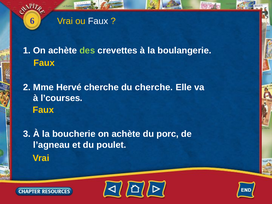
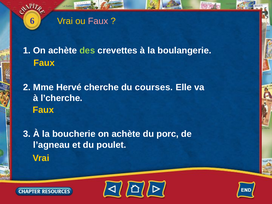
Faux at (98, 21) colour: white -> pink
du cherche: cherche -> courses
l’courses: l’courses -> l’cherche
